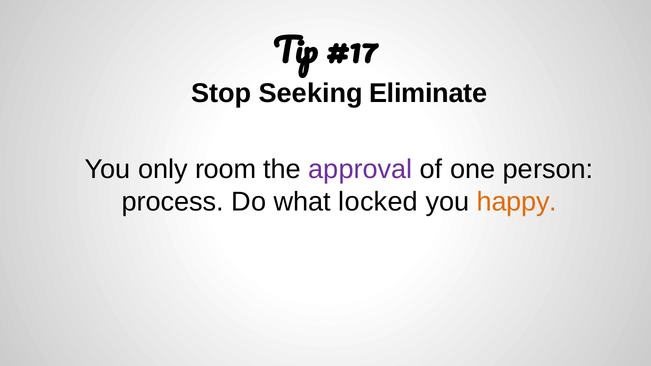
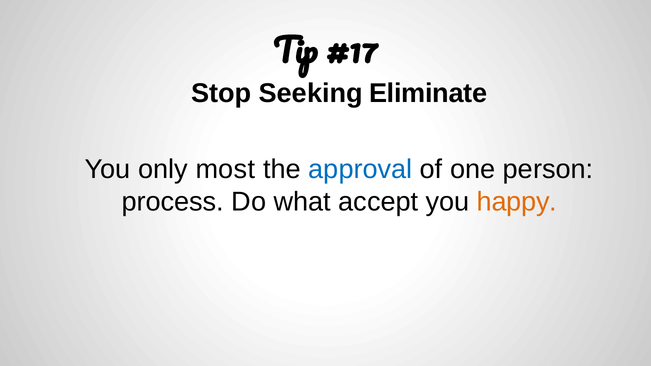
room: room -> most
approval colour: purple -> blue
locked: locked -> accept
